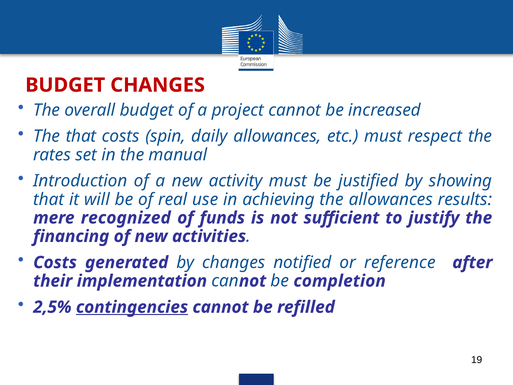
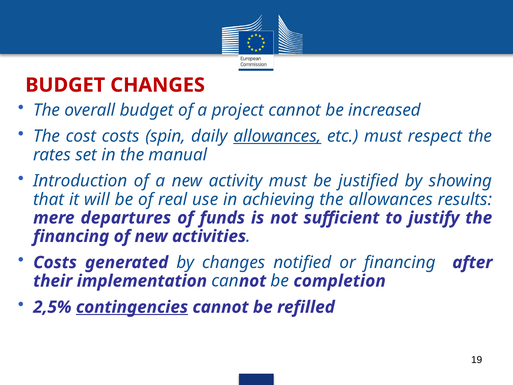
The that: that -> cost
allowances at (277, 136) underline: none -> present
recognized: recognized -> departures
or reference: reference -> financing
